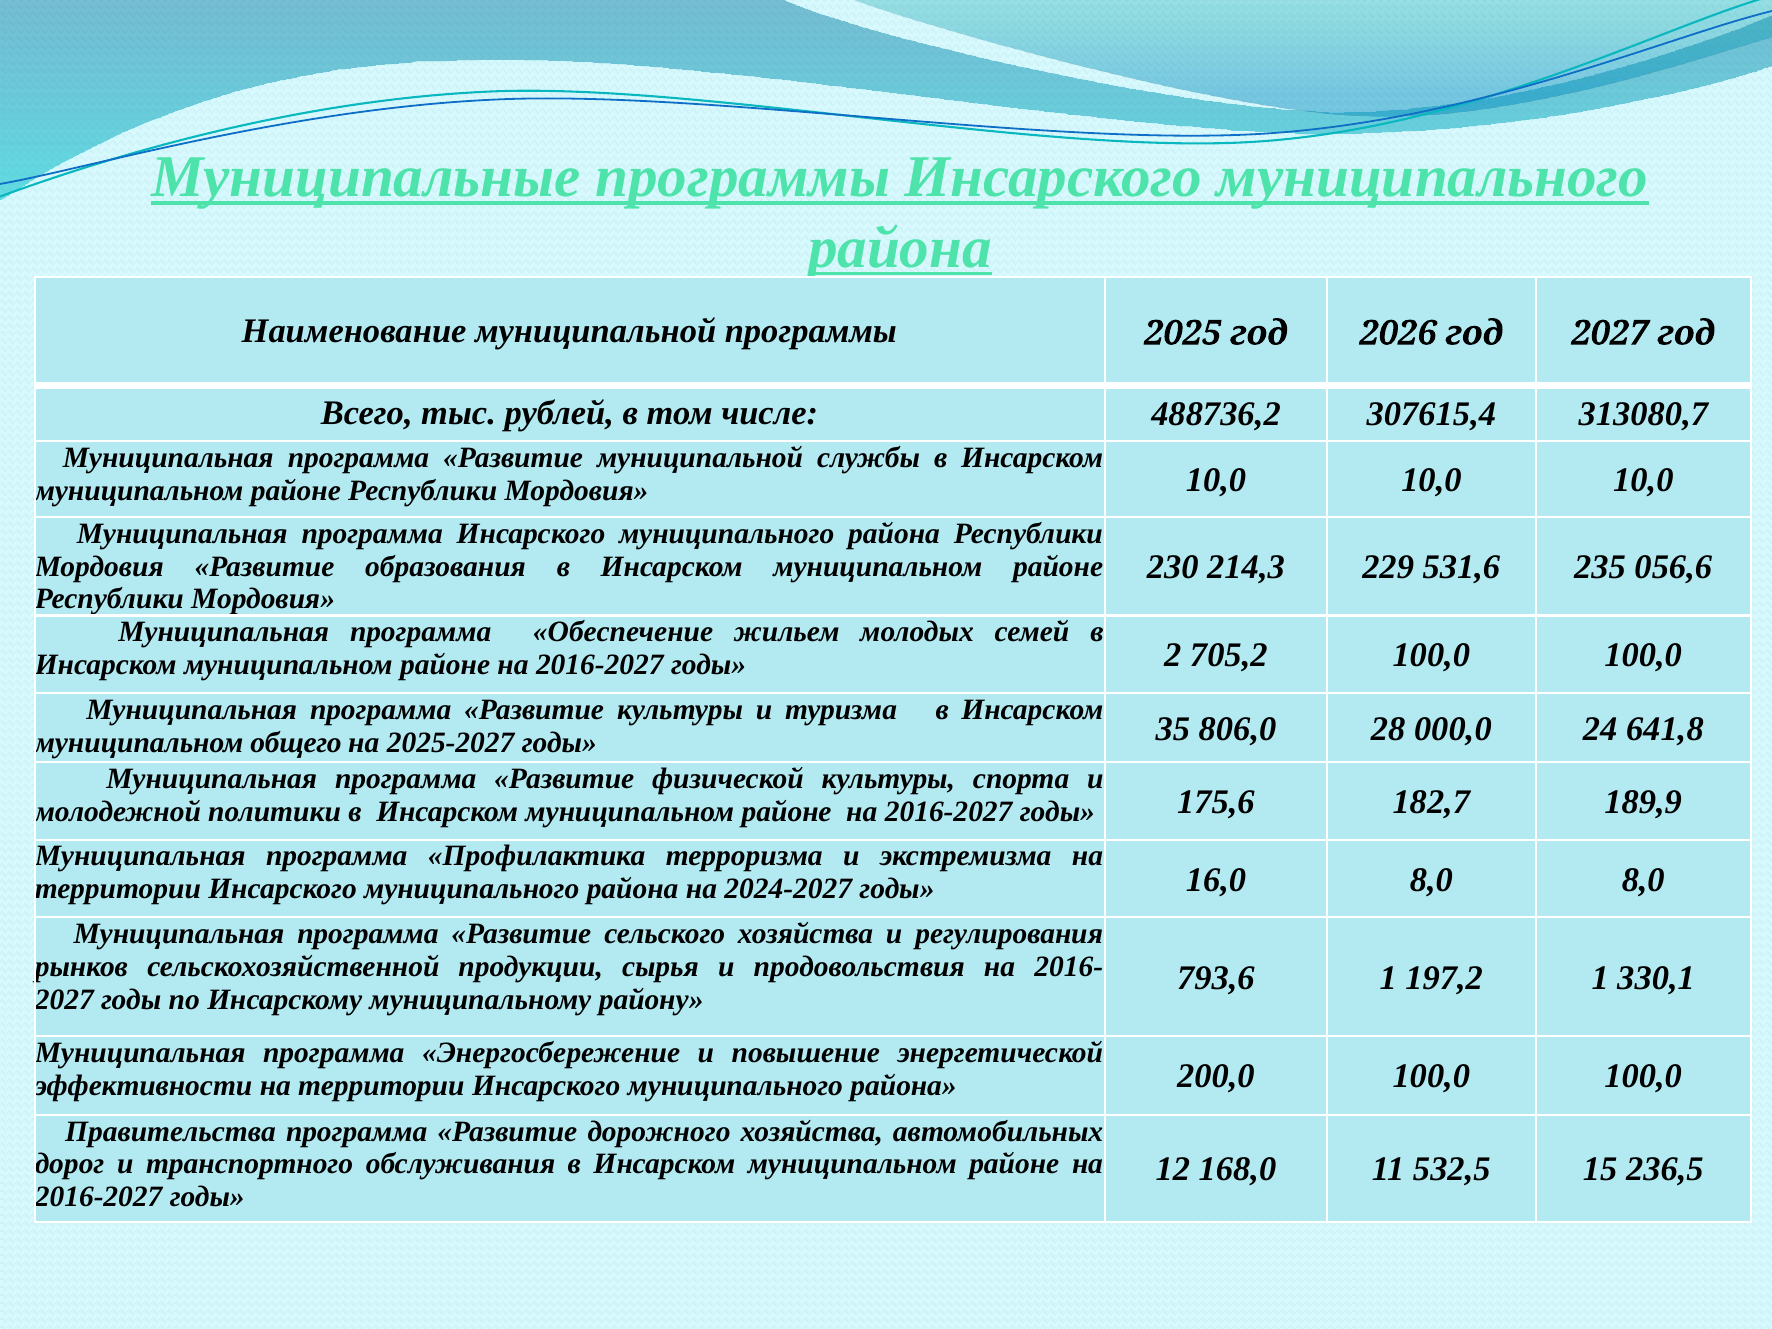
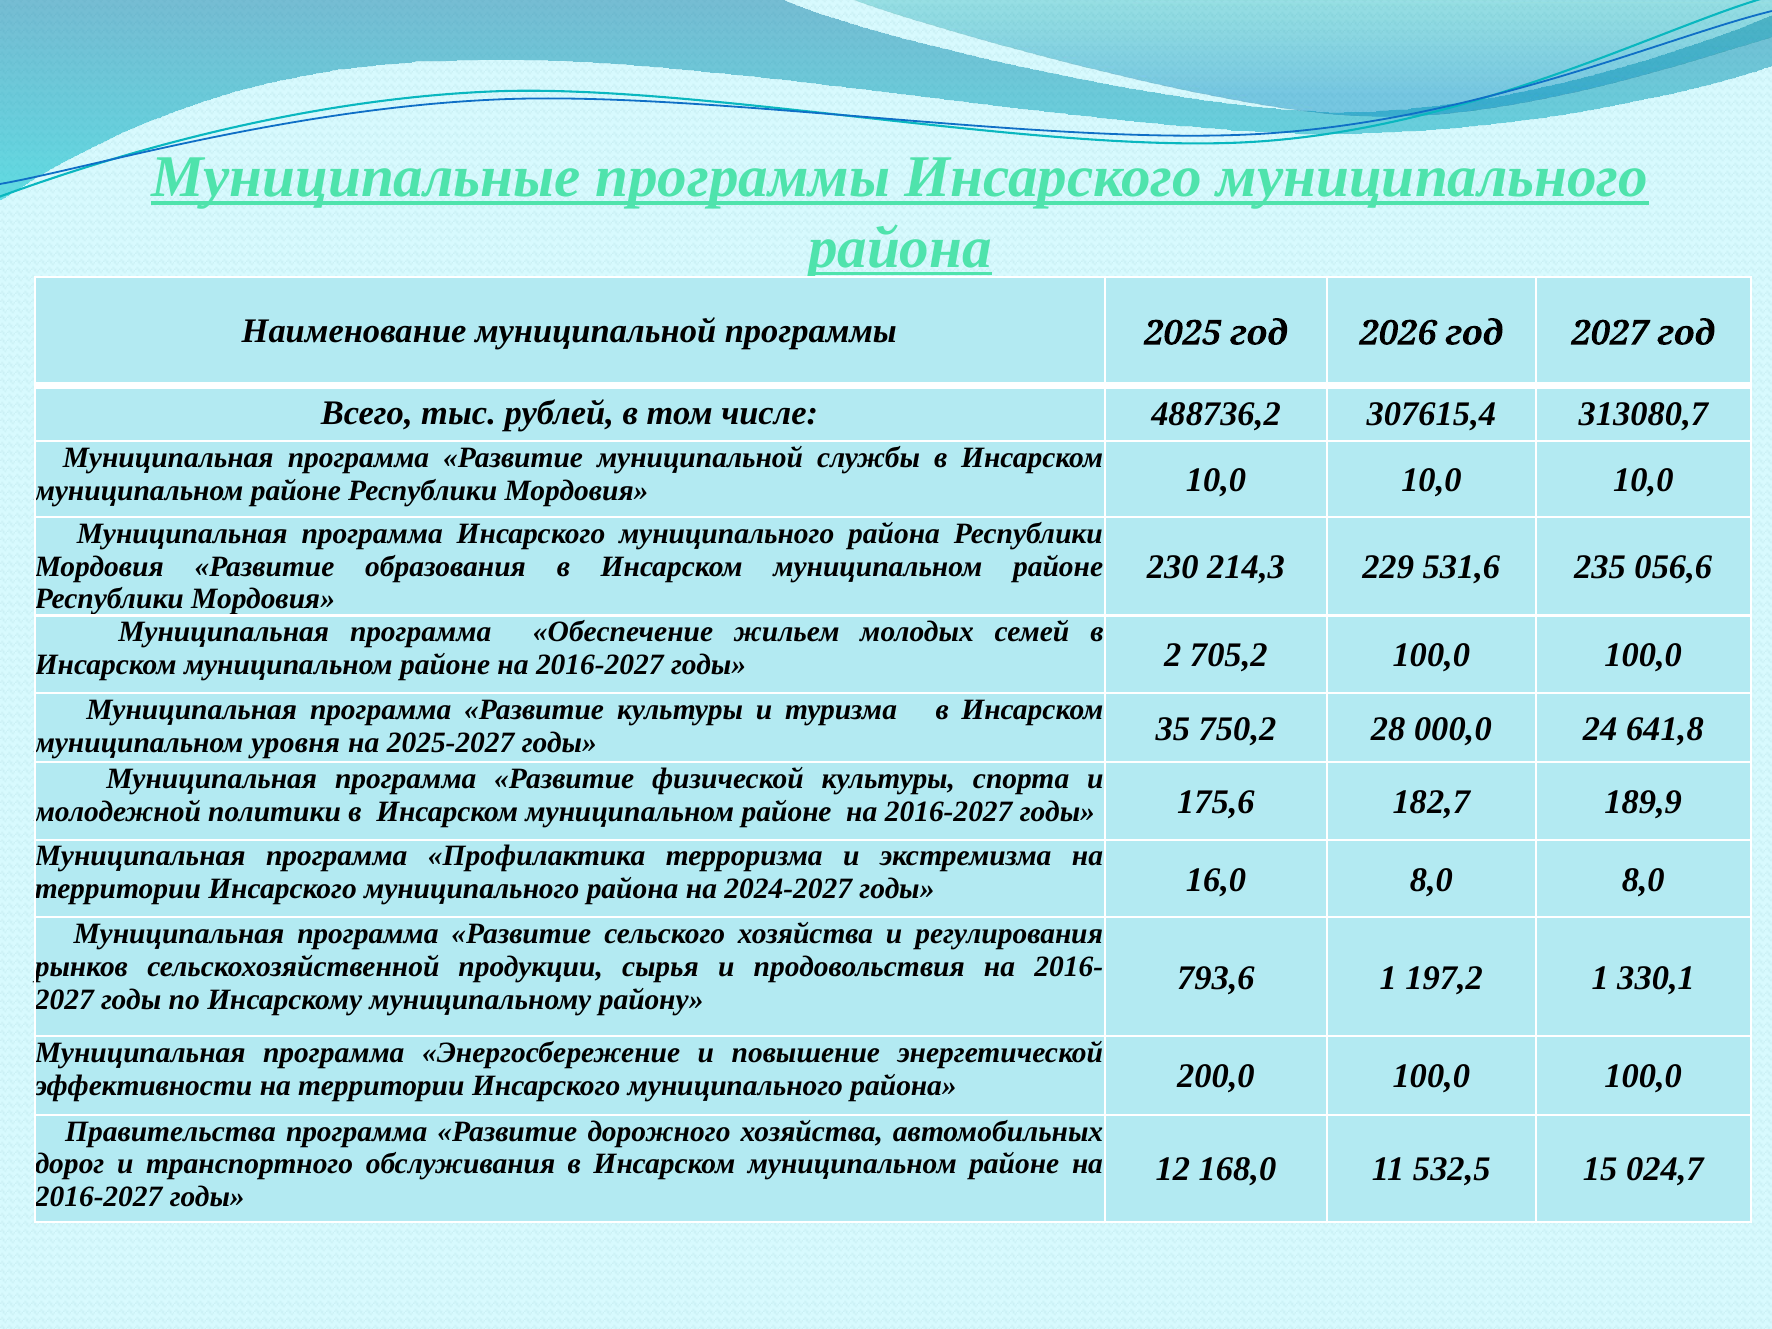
общего: общего -> уровня
806,0: 806,0 -> 750,2
236,5: 236,5 -> 024,7
